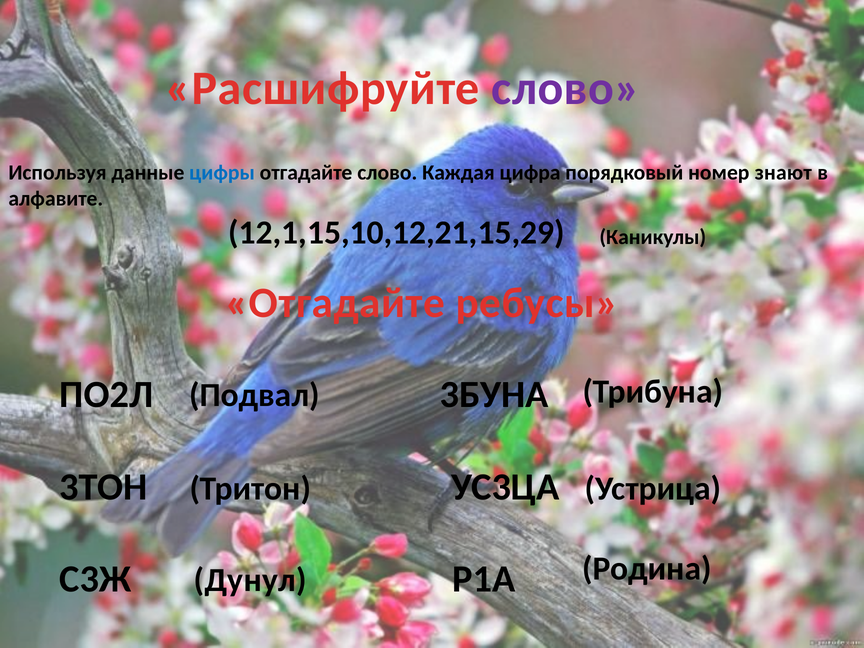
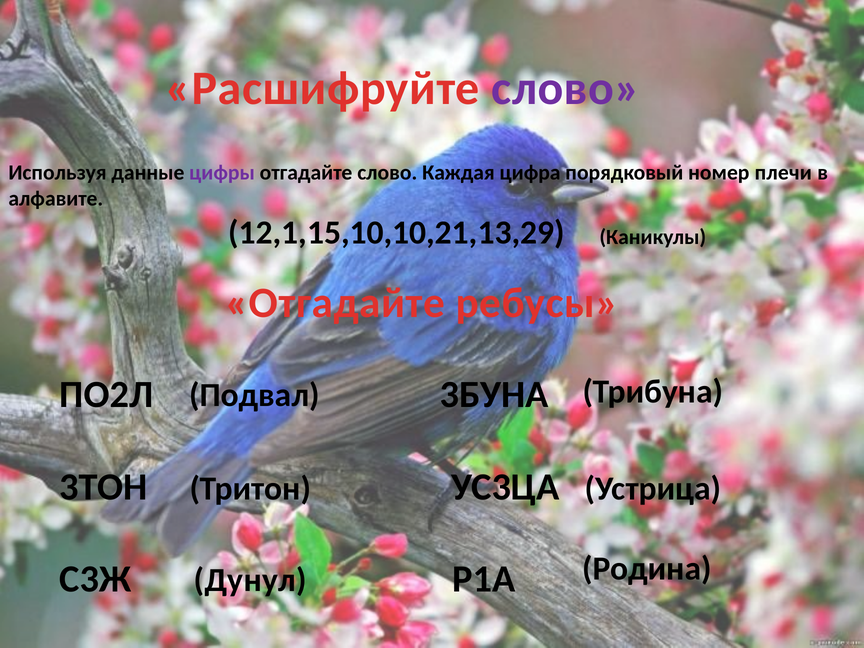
цифры colour: blue -> purple
знают: знают -> плечи
12,1,15,10,12,21,15,29: 12,1,15,10,12,21,15,29 -> 12,1,15,10,10,21,13,29
